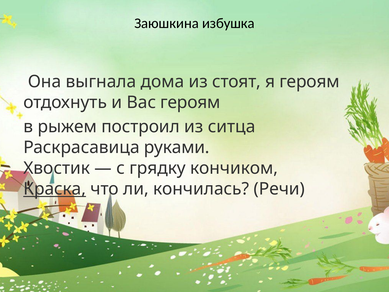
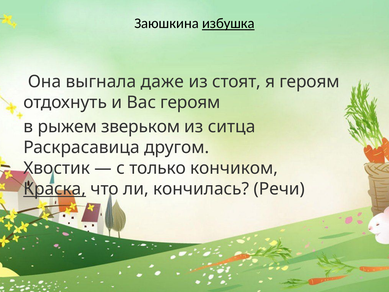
избушка underline: none -> present
дома: дома -> даже
построил: построил -> зверьком
руками: руками -> другом
грядку: грядку -> только
